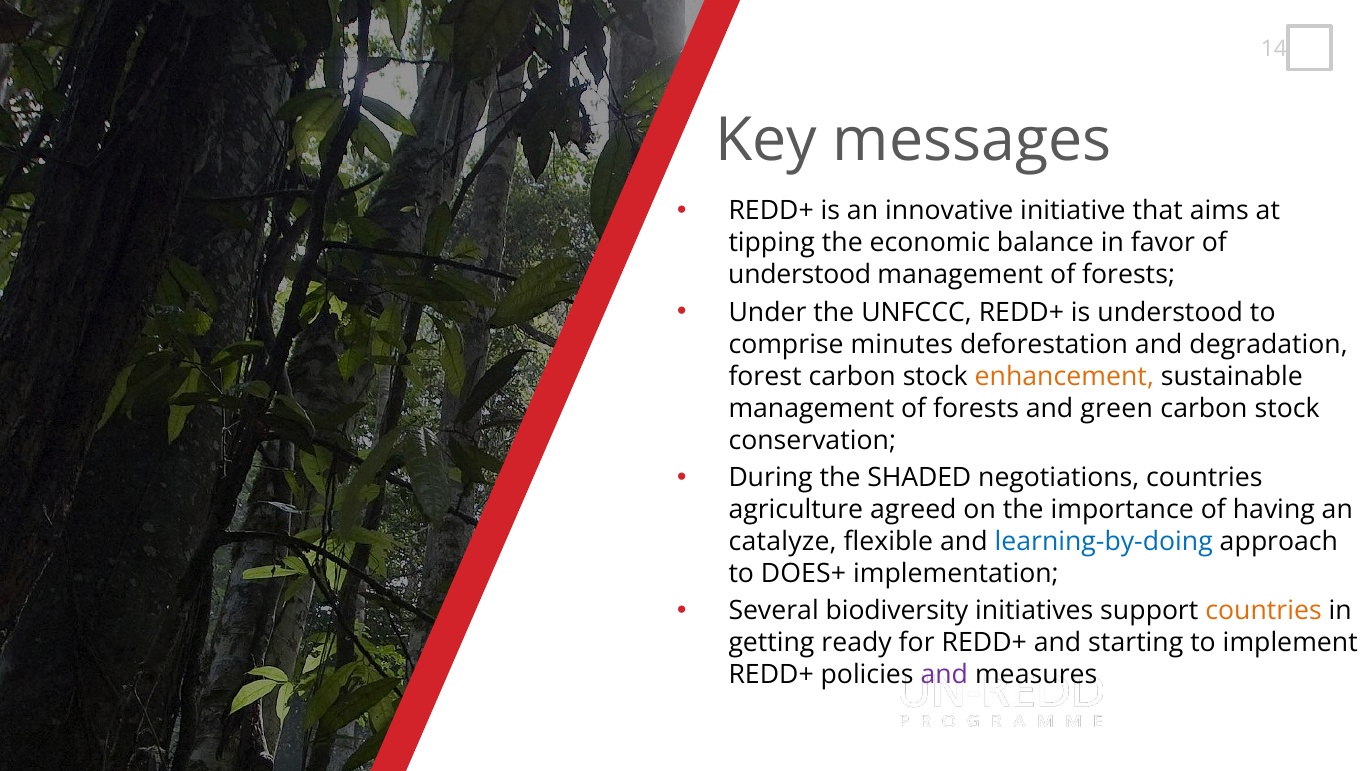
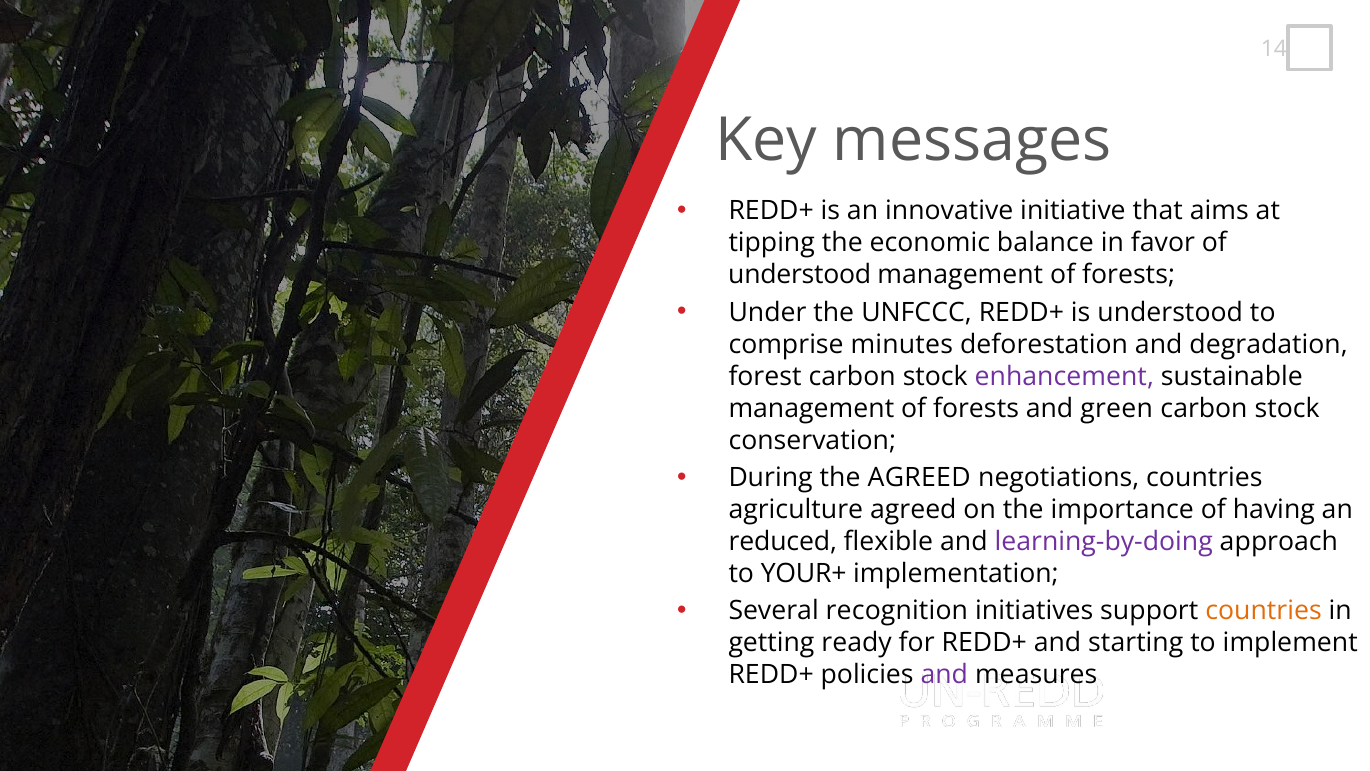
enhancement colour: orange -> purple
the SHADED: SHADED -> AGREED
catalyze: catalyze -> reduced
learning-by-doing colour: blue -> purple
DOES+: DOES+ -> YOUR+
biodiversity: biodiversity -> recognition
